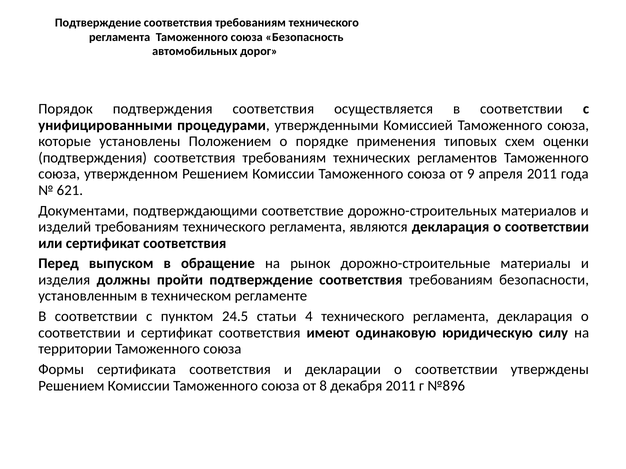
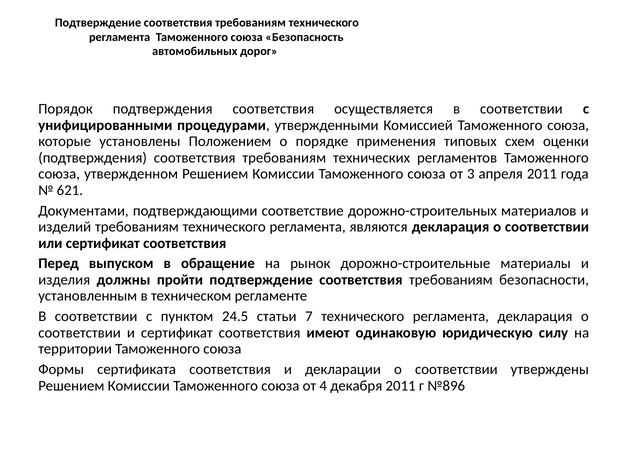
9: 9 -> 3
4: 4 -> 7
8: 8 -> 4
